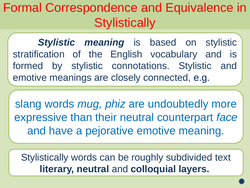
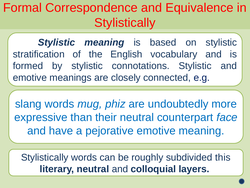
text: text -> this
